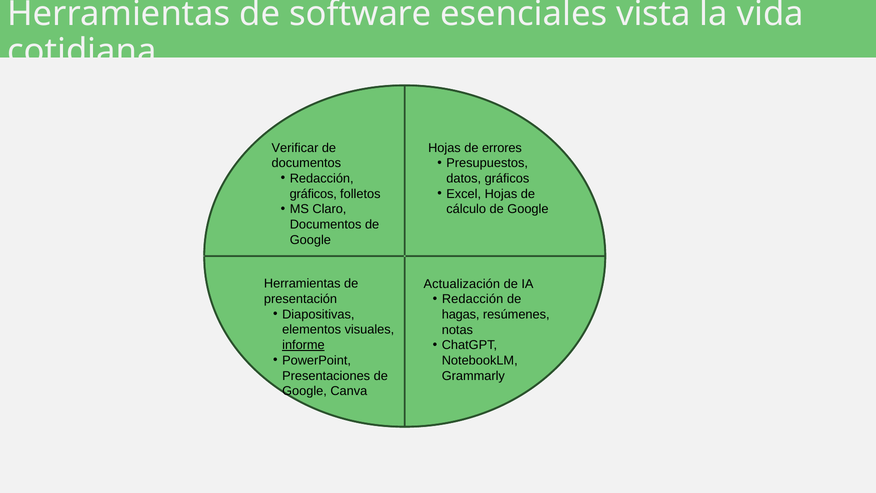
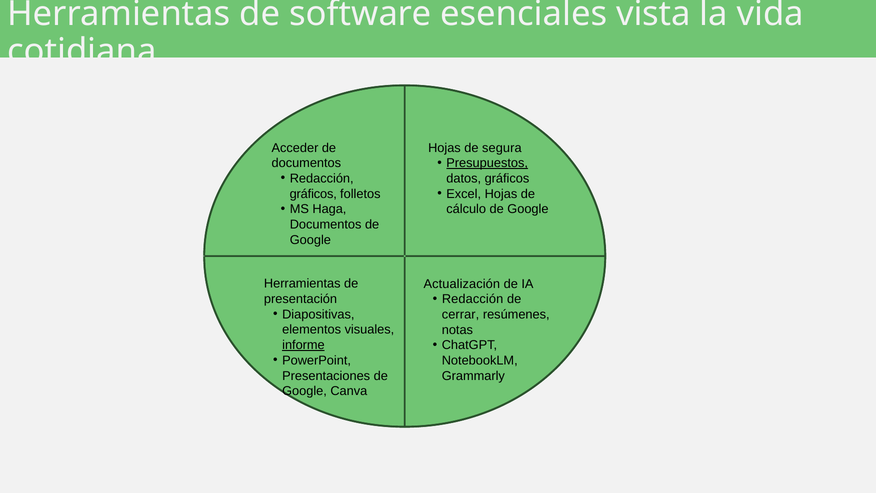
Verificar: Verificar -> Acceder
errores: errores -> segura
Presupuestos underline: none -> present
Claro: Claro -> Haga
hagas: hagas -> cerrar
